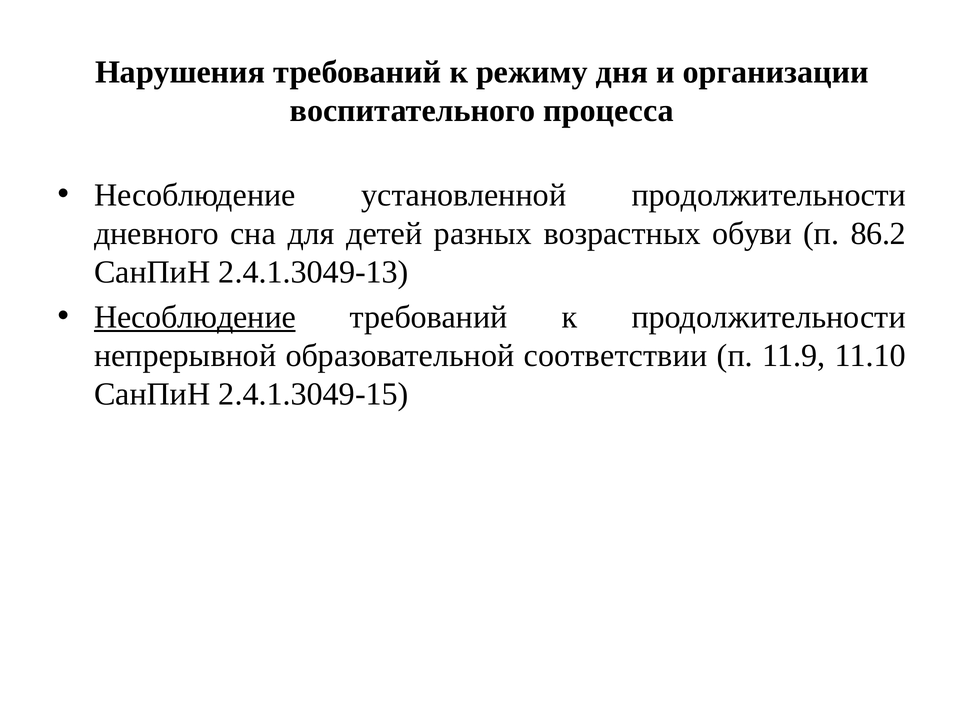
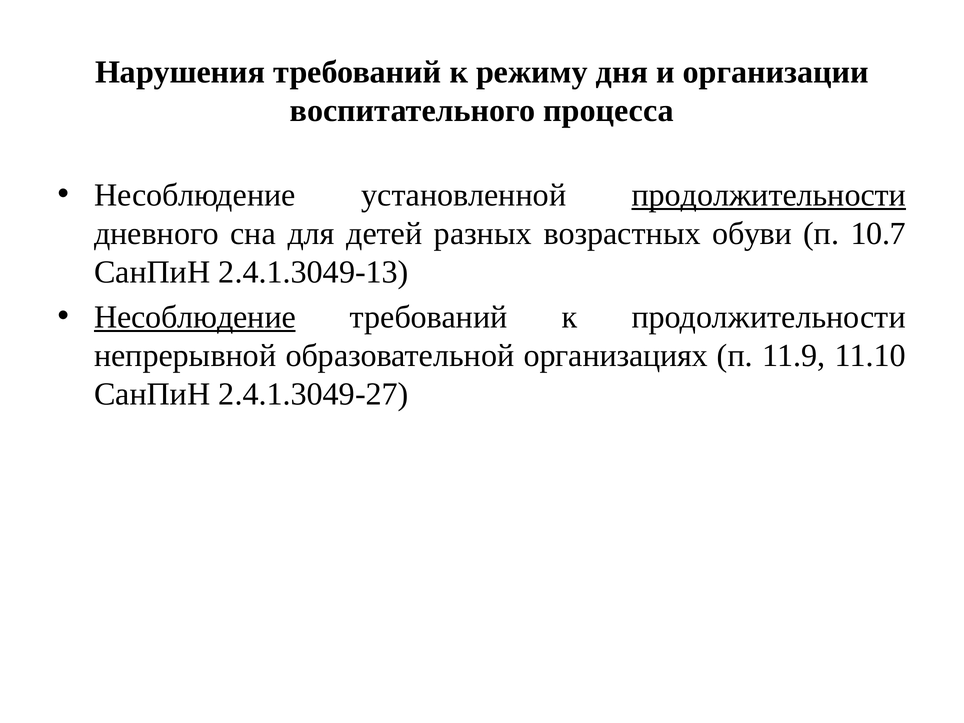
продолжительности at (769, 195) underline: none -> present
86.2: 86.2 -> 10.7
соответствии: соответствии -> организациях
2.4.1.3049-15: 2.4.1.3049-15 -> 2.4.1.3049-27
